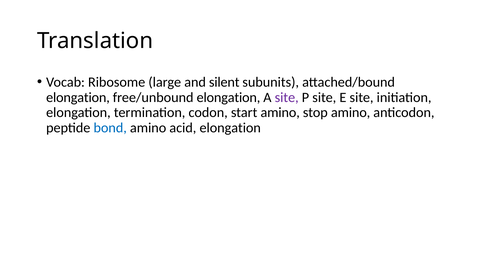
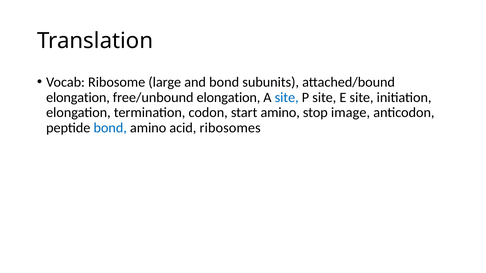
and silent: silent -> bond
site at (287, 97) colour: purple -> blue
stop amino: amino -> image
acid elongation: elongation -> ribosomes
